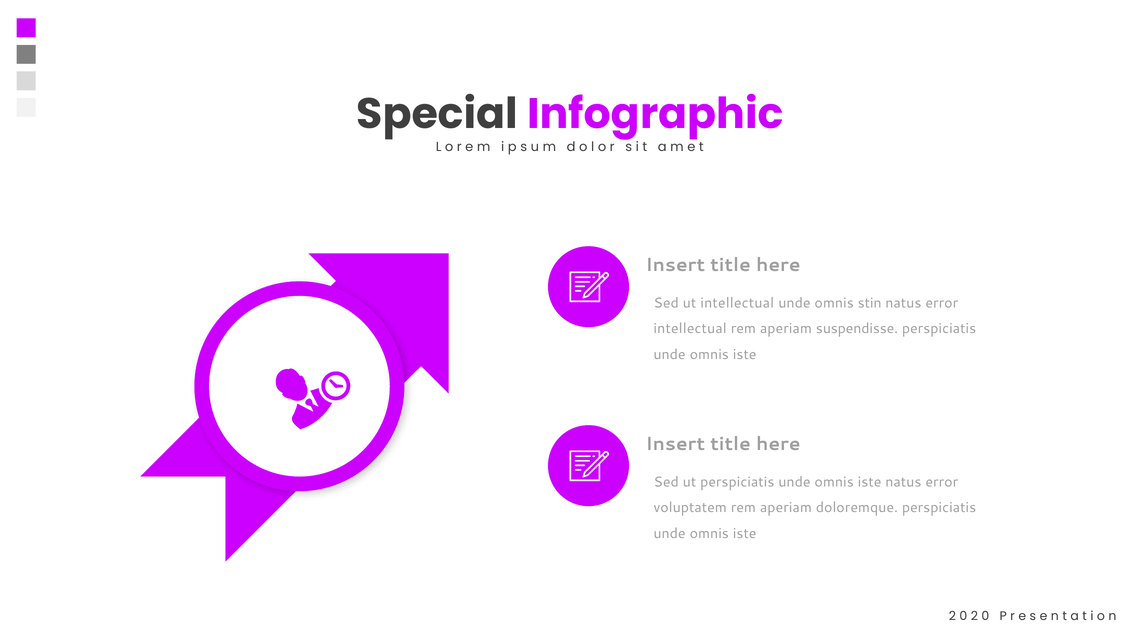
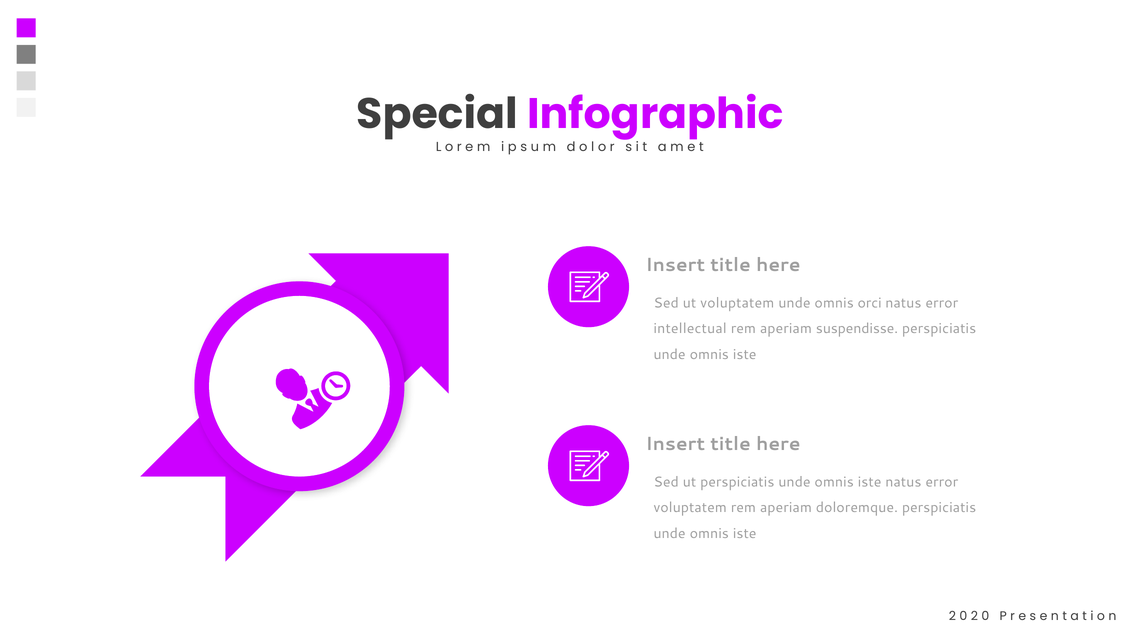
ut intellectual: intellectual -> voluptatem
stin: stin -> orci
